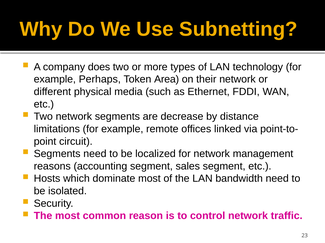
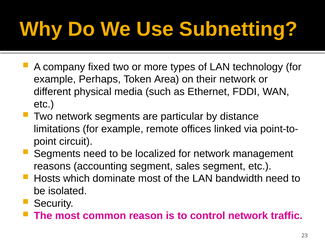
does: does -> fixed
decrease: decrease -> particular
